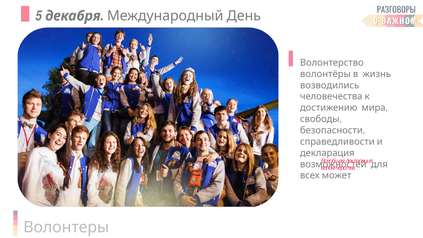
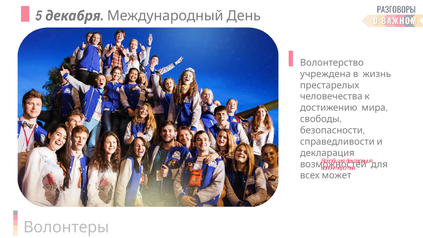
волонтёры: волонтёры -> учреждена
возводились: возводились -> престарелых
